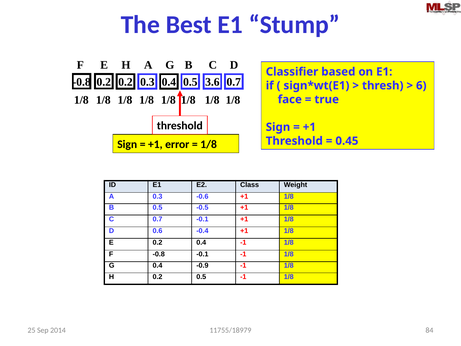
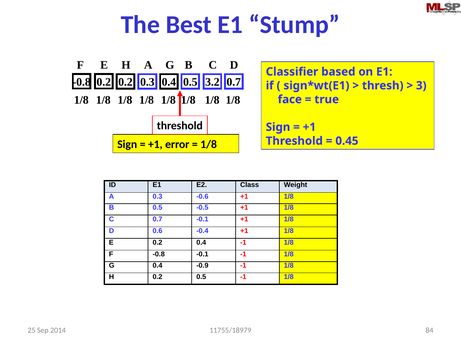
3.6: 3.6 -> 3.2
6: 6 -> 3
